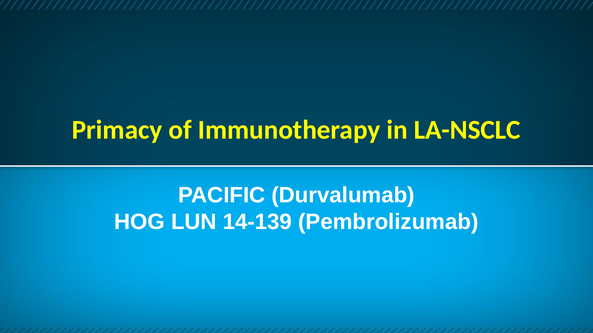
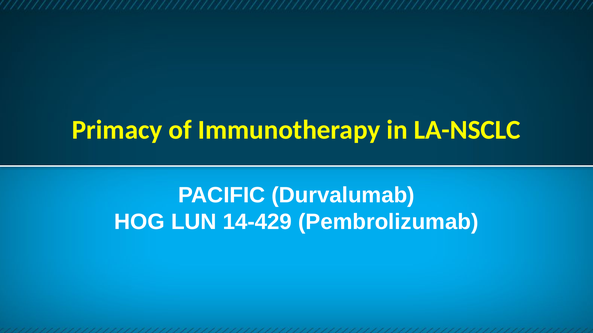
14-139: 14-139 -> 14-429
